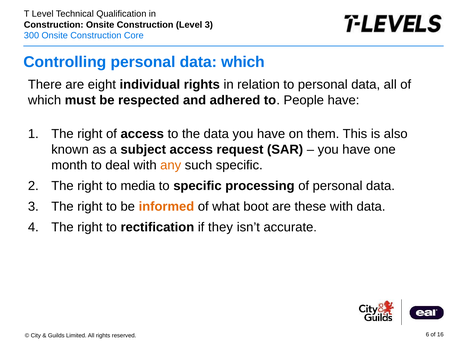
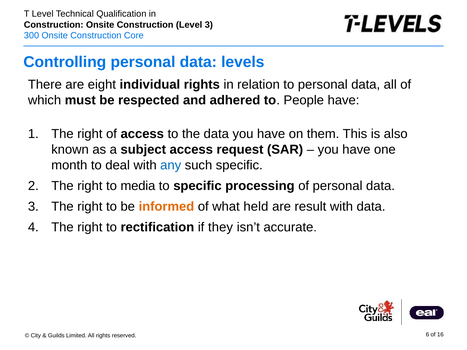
data which: which -> levels
any colour: orange -> blue
boot: boot -> held
these: these -> result
